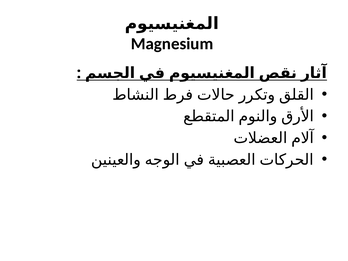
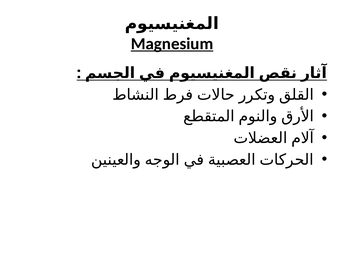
Magnesium underline: none -> present
